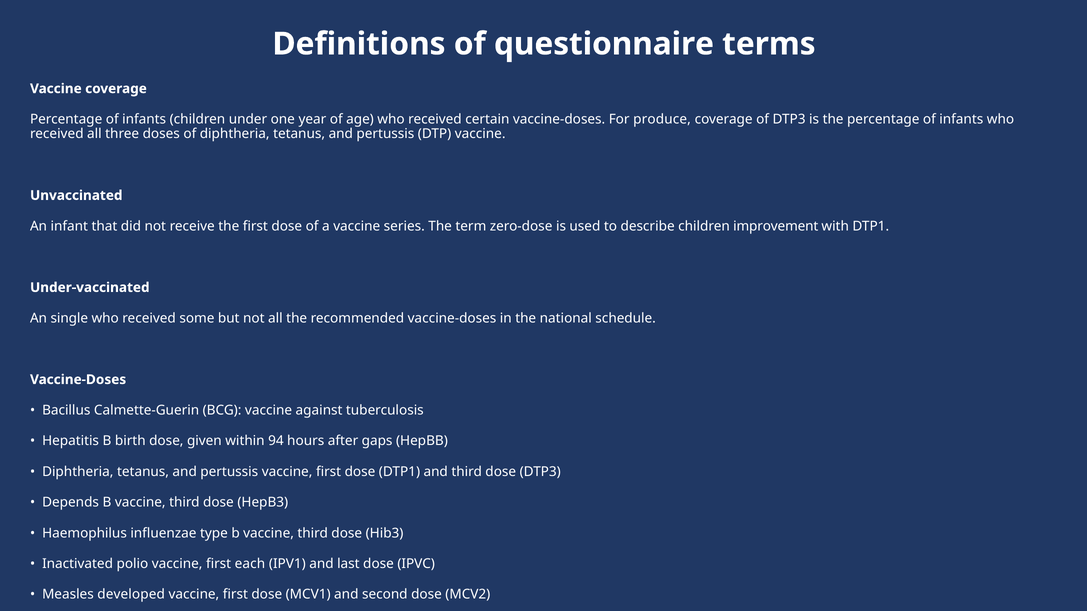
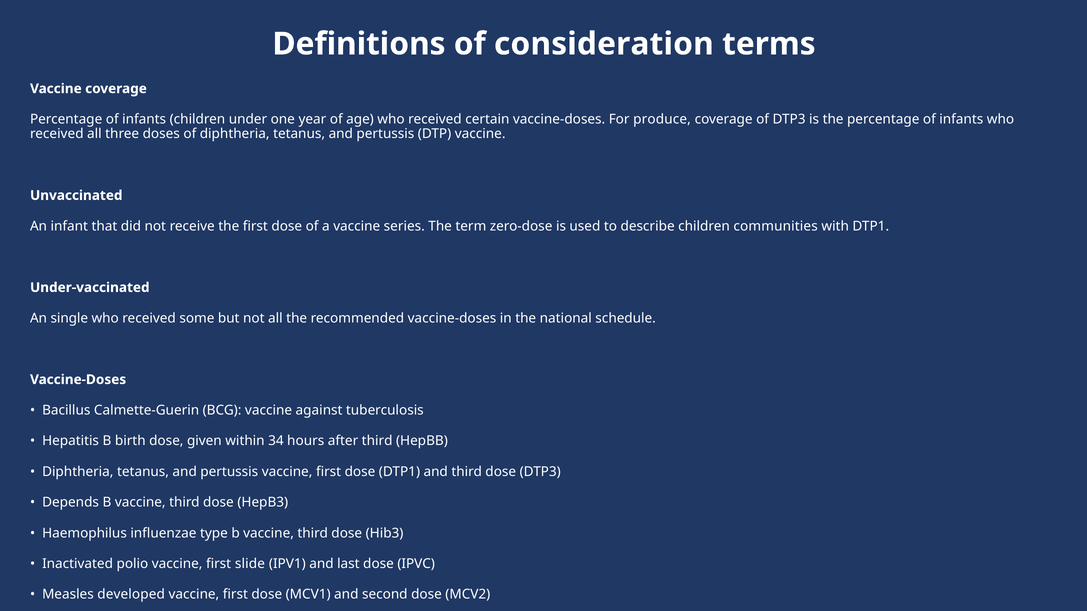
questionnaire: questionnaire -> consideration
improvement: improvement -> communities
94: 94 -> 34
after gaps: gaps -> third
each: each -> slide
